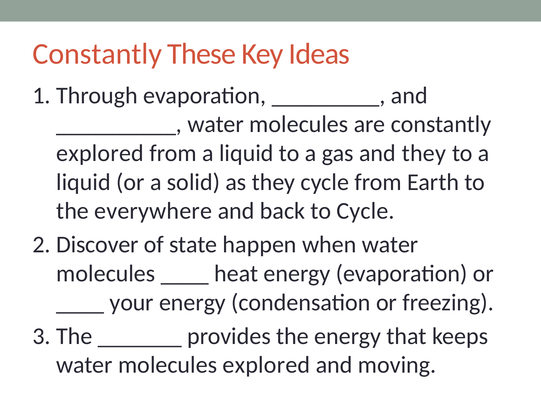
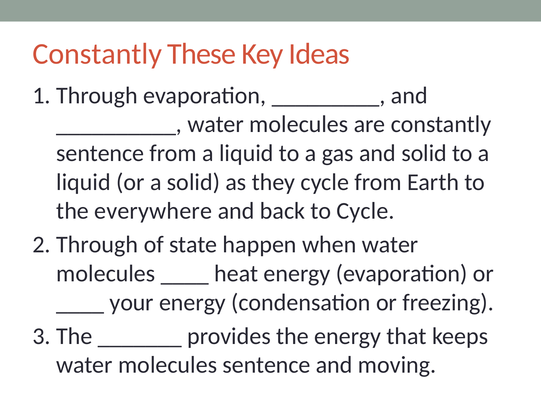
explored at (100, 153): explored -> sentence
and they: they -> solid
2 Discover: Discover -> Through
molecules explored: explored -> sentence
